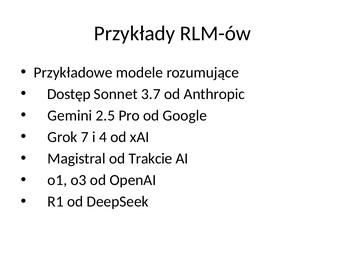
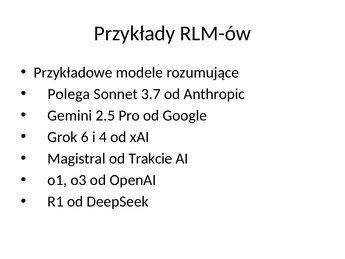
Dostęp: Dostęp -> Polega
7: 7 -> 6
